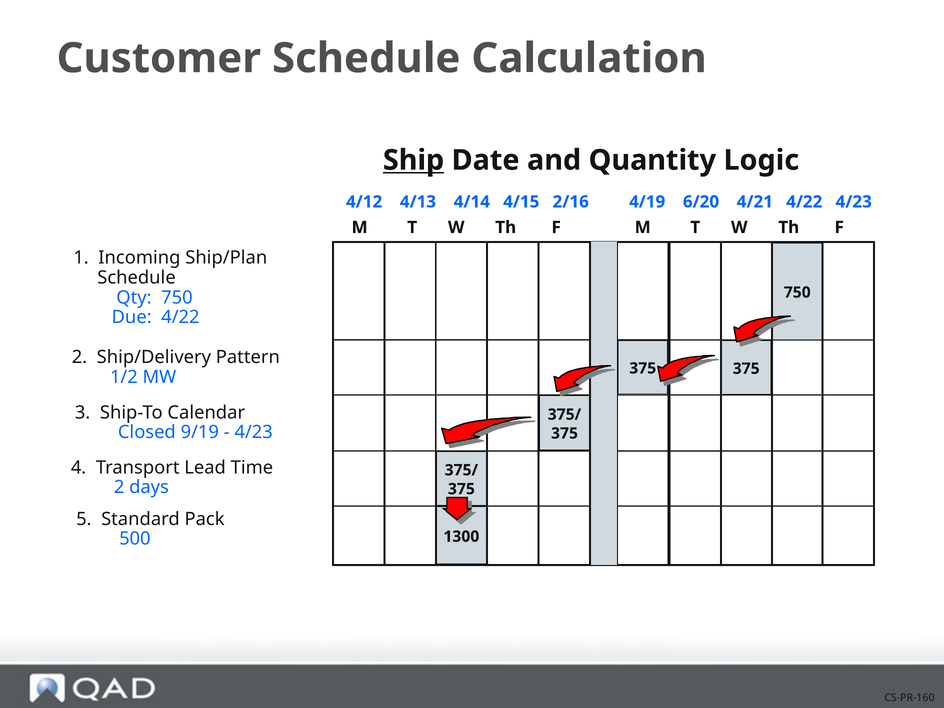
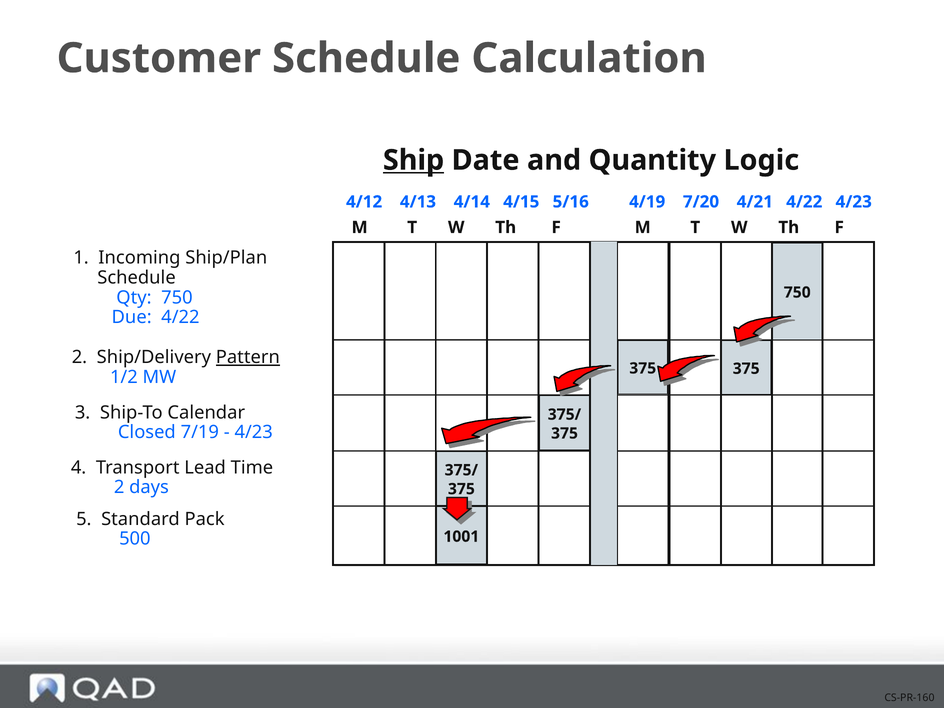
2/16: 2/16 -> 5/16
6/20: 6/20 -> 7/20
Pattern underline: none -> present
9/19: 9/19 -> 7/19
1300: 1300 -> 1001
